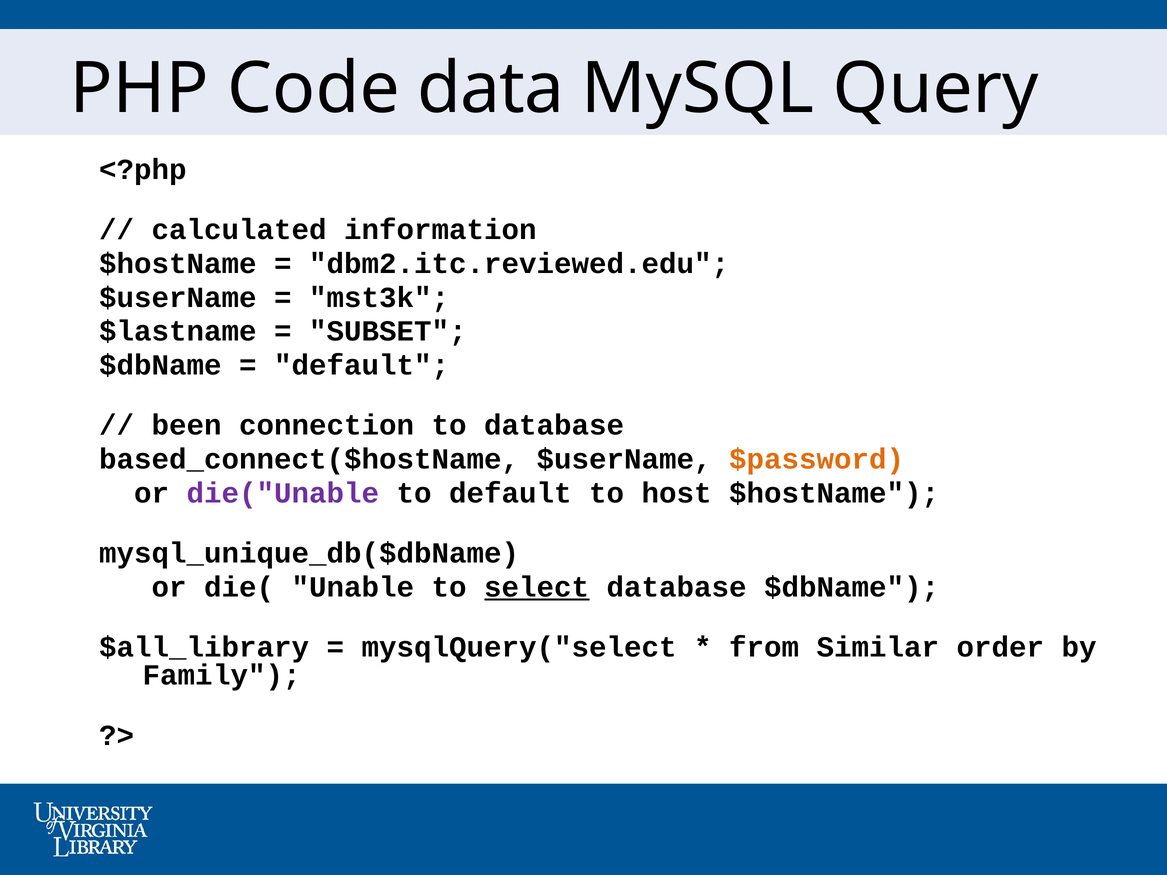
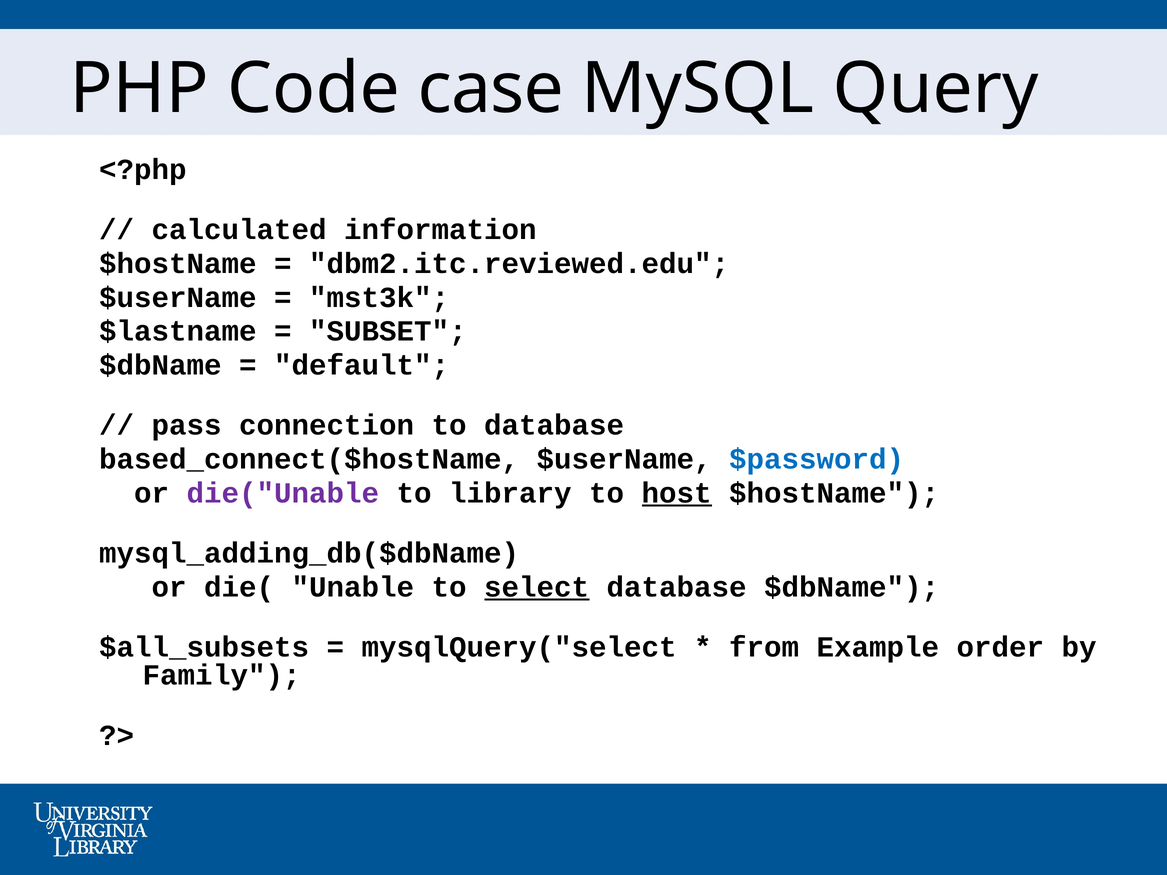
data: data -> case
been: been -> pass
$password colour: orange -> blue
to default: default -> library
host underline: none -> present
mysql_unique_db($dbName: mysql_unique_db($dbName -> mysql_adding_db($dbName
$all_library: $all_library -> $all_subsets
Similar: Similar -> Example
